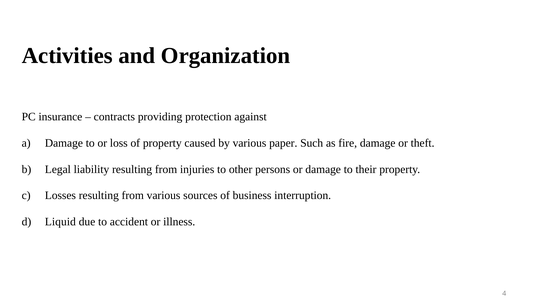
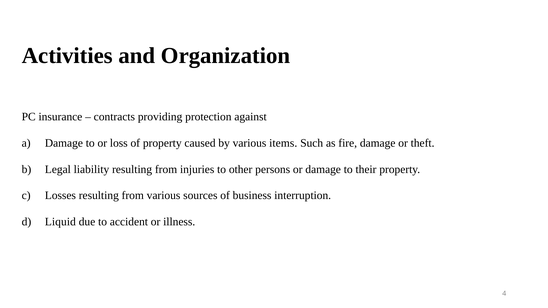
paper: paper -> items
